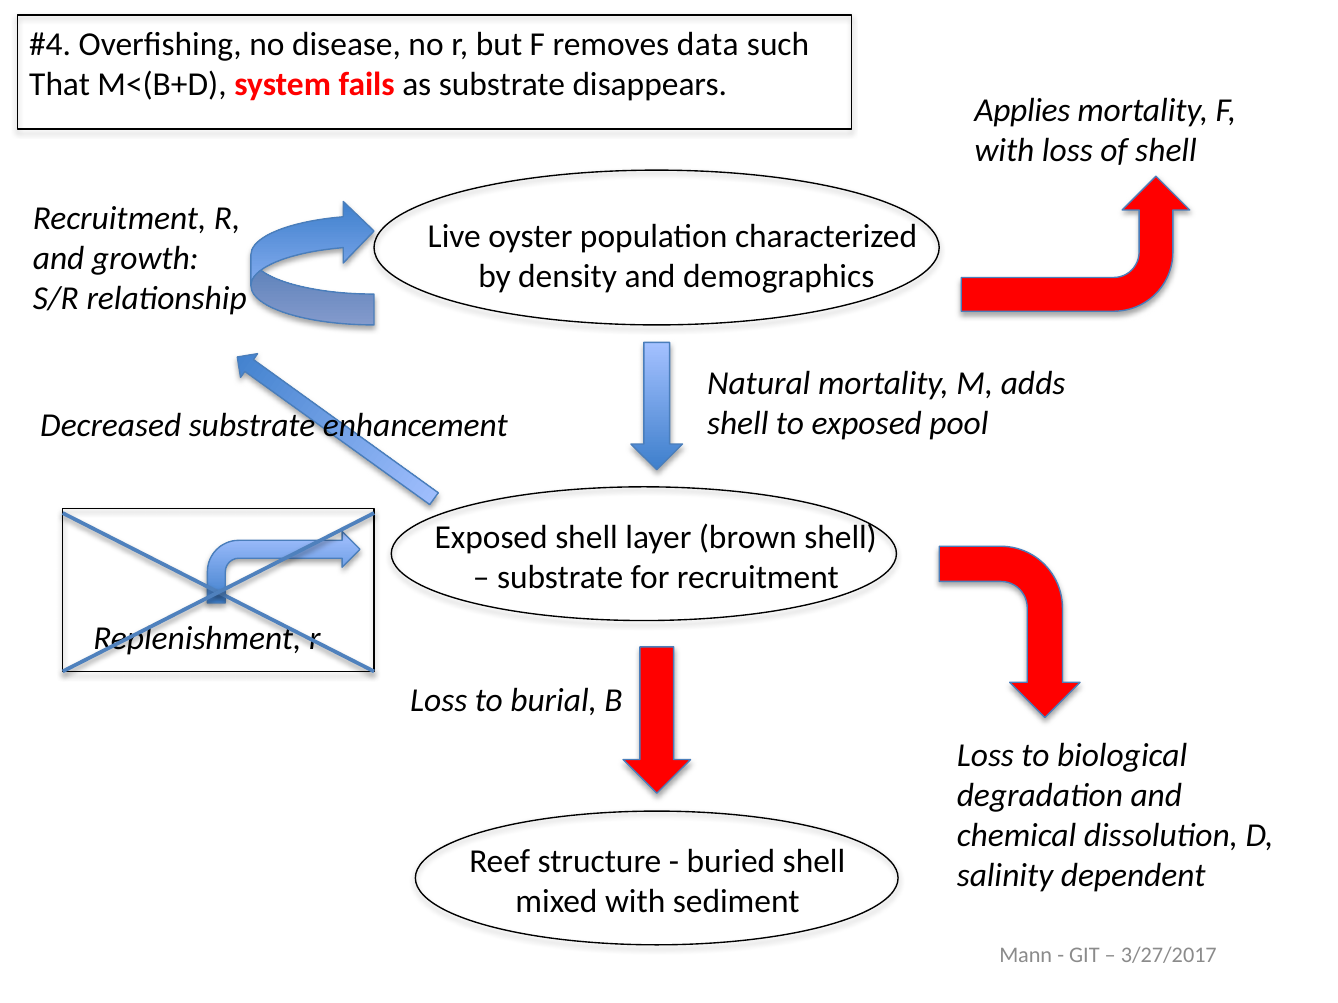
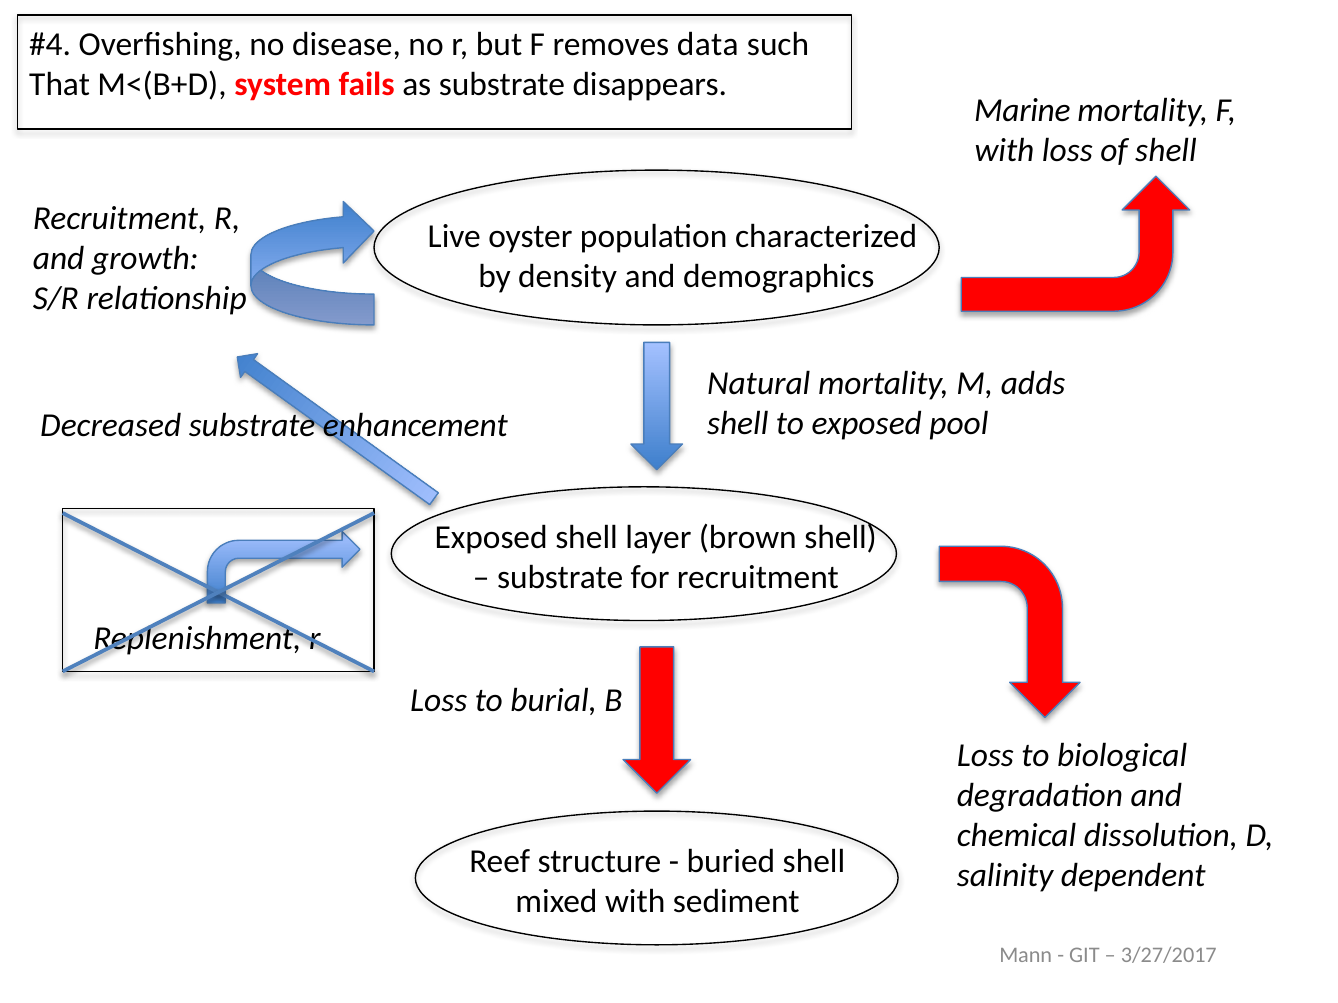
Applies: Applies -> Marine
